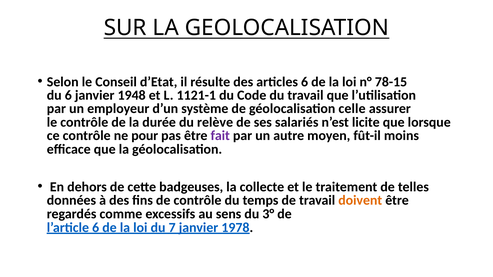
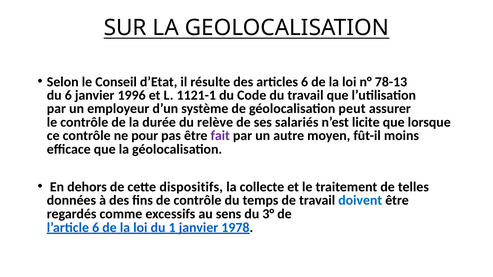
78-15: 78-15 -> 78-13
1948: 1948 -> 1996
celle: celle -> peut
badgeuses: badgeuses -> dispositifs
doivent colour: orange -> blue
7: 7 -> 1
